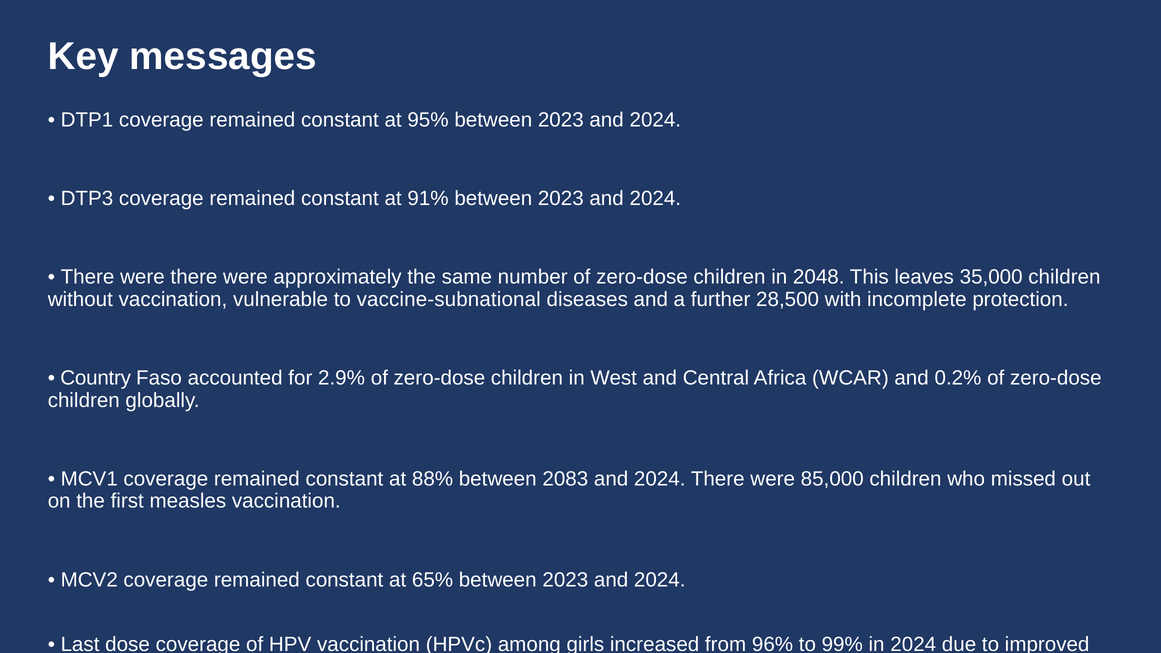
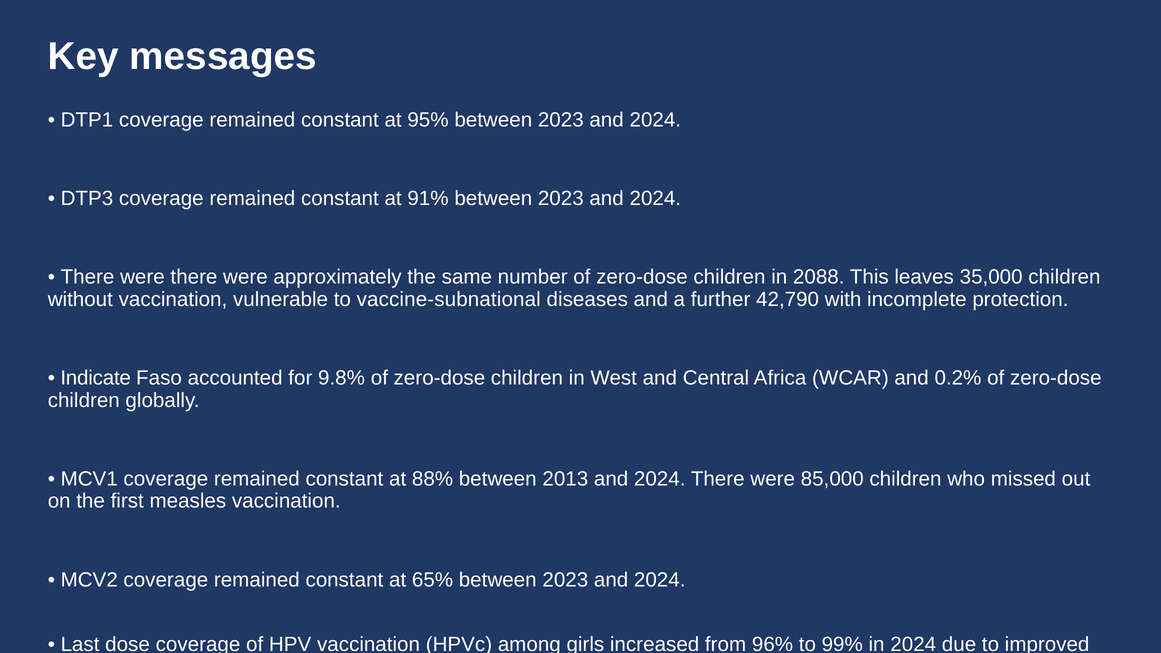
2048: 2048 -> 2088
28,500: 28,500 -> 42,790
Country: Country -> Indicate
2.9%: 2.9% -> 9.8%
2083: 2083 -> 2013
